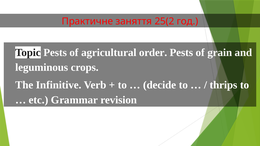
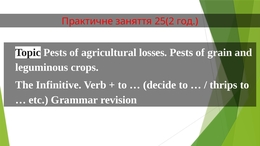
order: order -> losses
